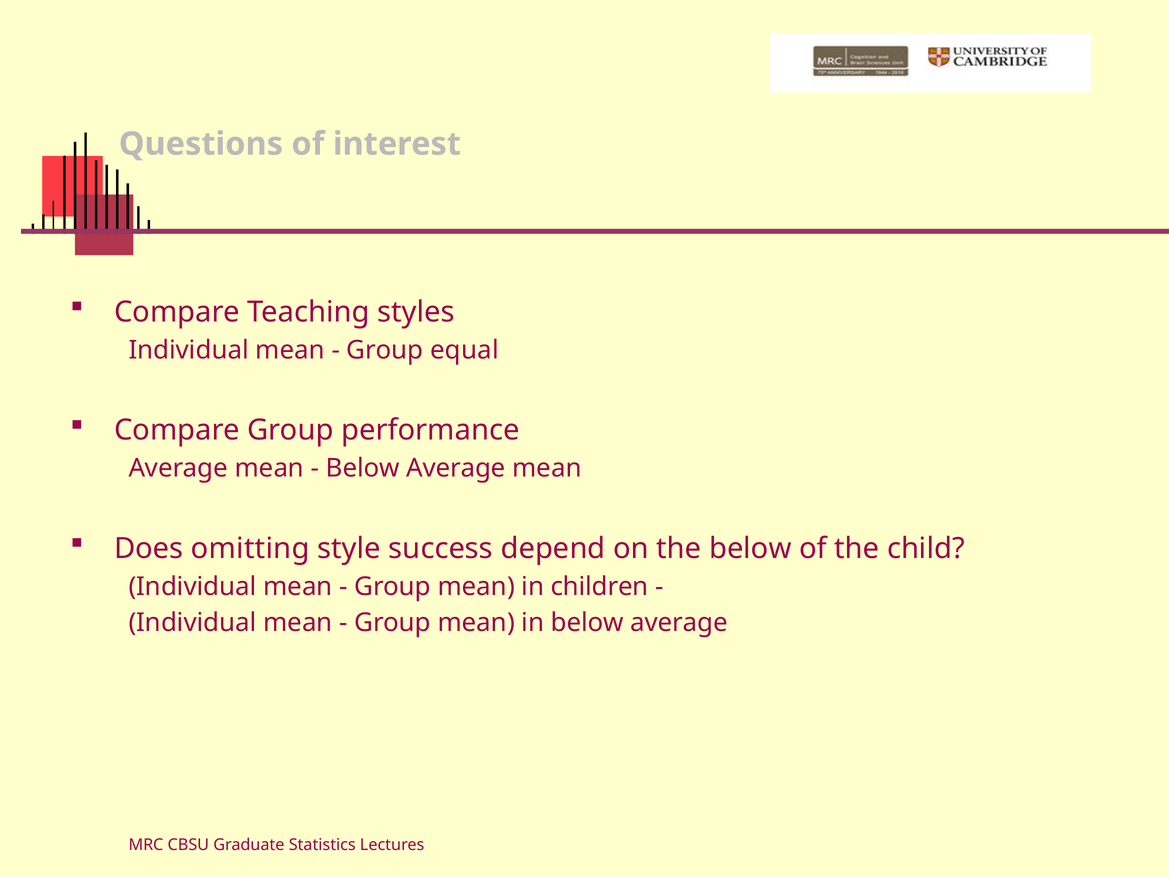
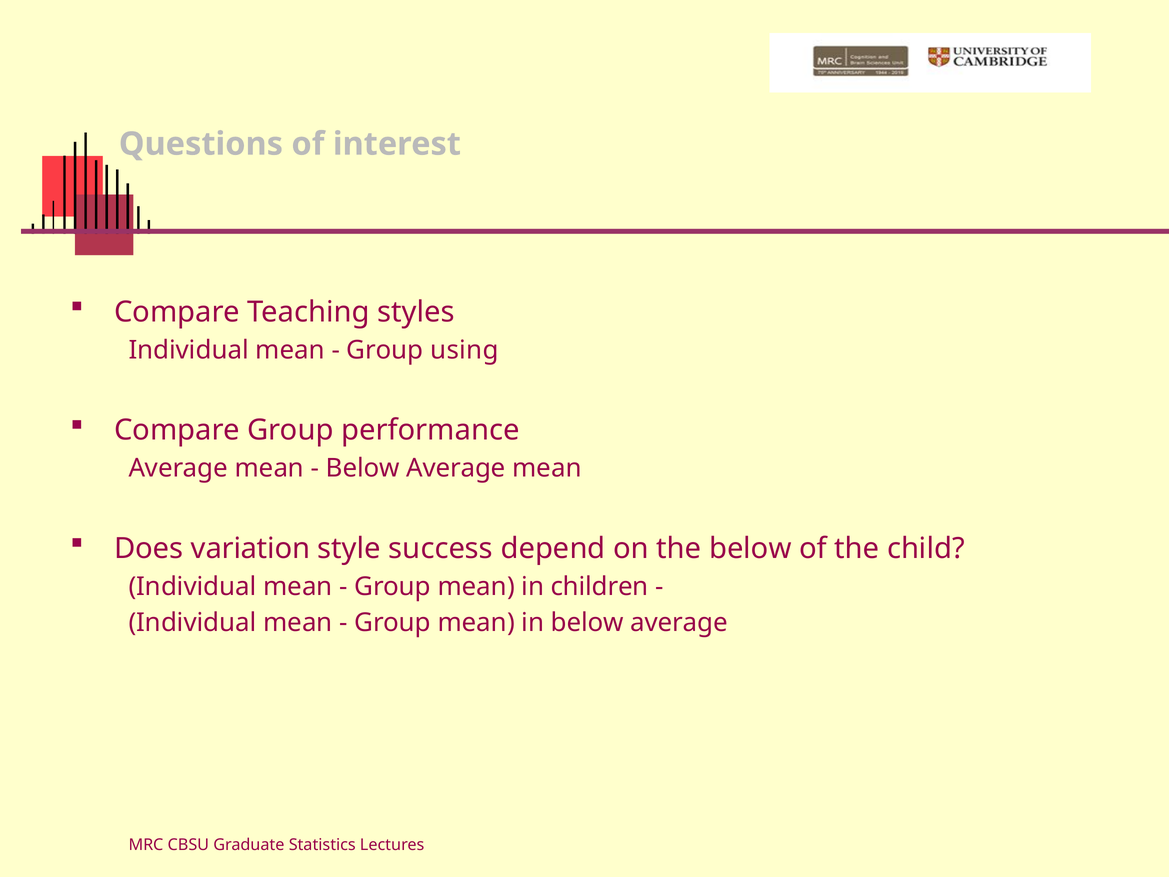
equal: equal -> using
omitting: omitting -> variation
